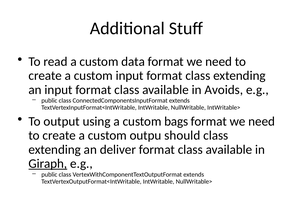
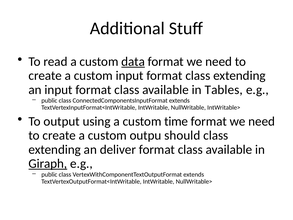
data underline: none -> present
Avoids: Avoids -> Tables
bags: bags -> time
